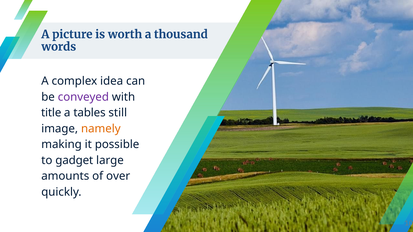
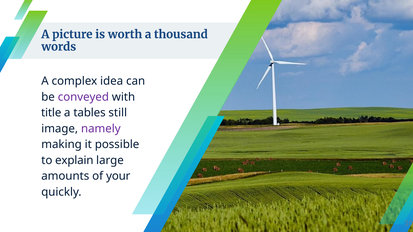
namely colour: orange -> purple
gadget: gadget -> explain
over: over -> your
